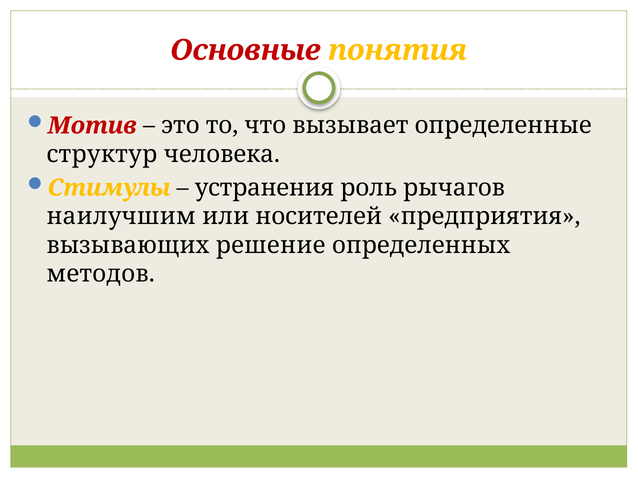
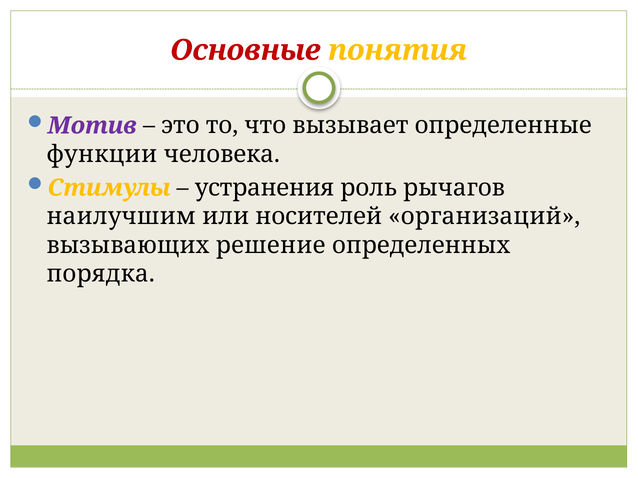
Мотив colour: red -> purple
структур: структур -> функции
предприятия: предприятия -> организаций
методов: методов -> порядка
